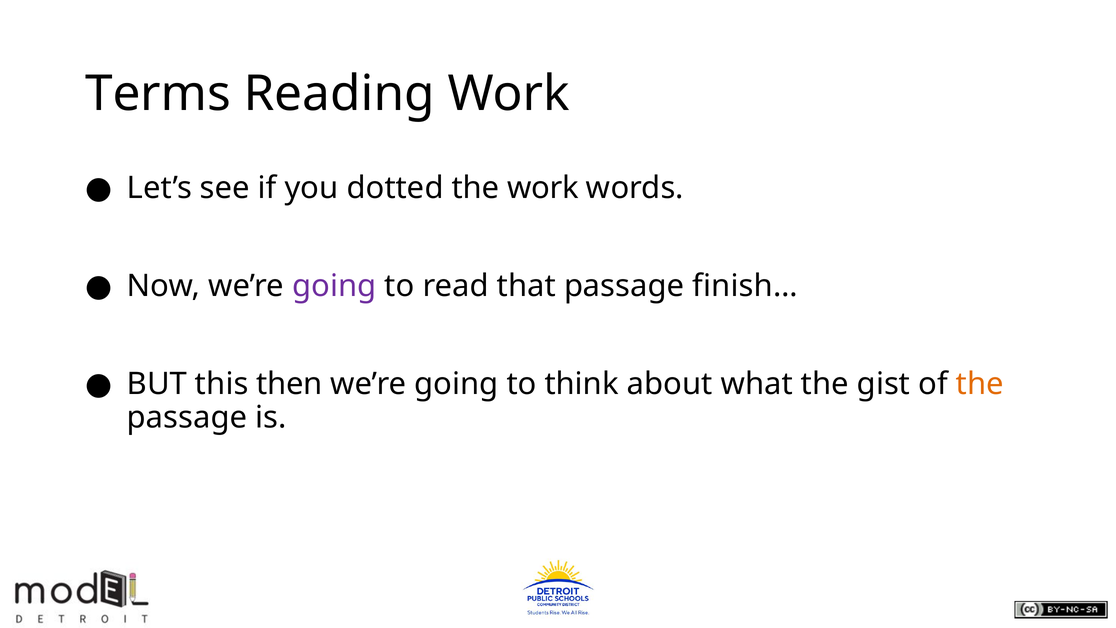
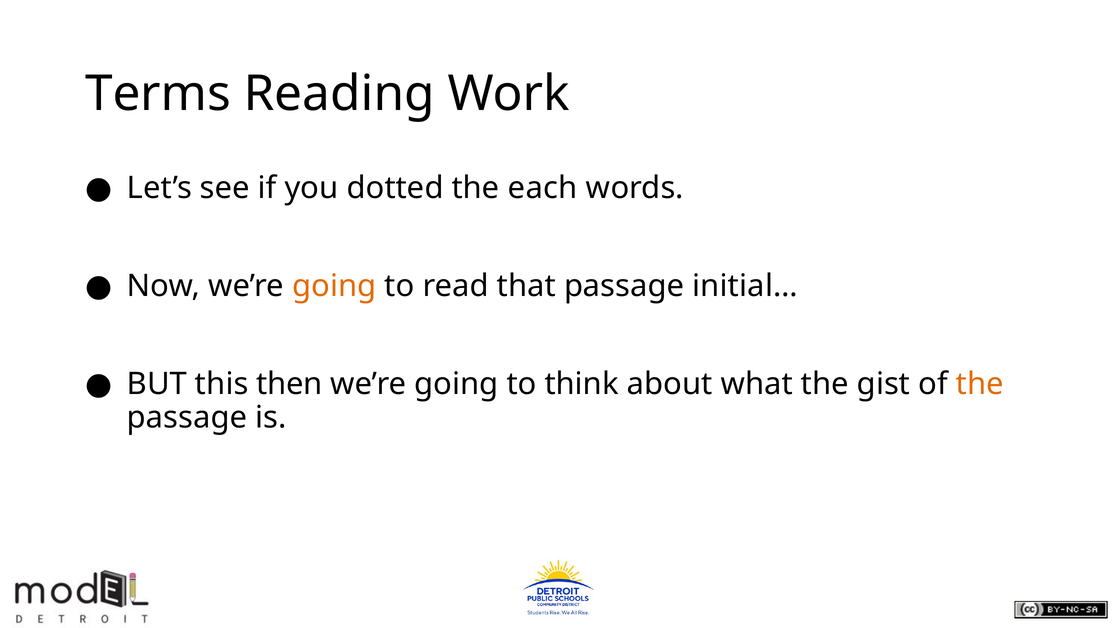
the work: work -> each
going at (334, 286) colour: purple -> orange
finish…: finish… -> initial…
